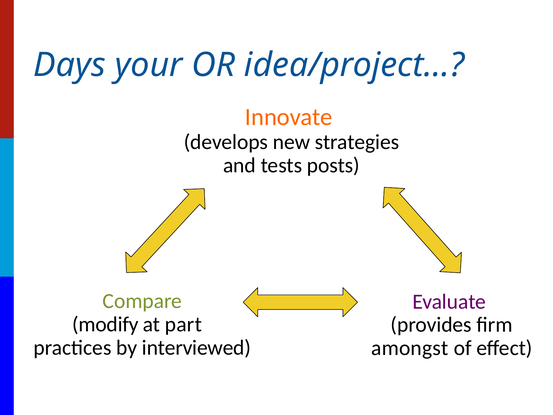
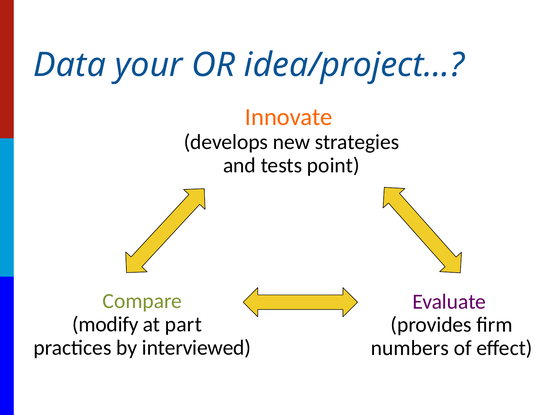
Days: Days -> Data
posts: posts -> point
amongst: amongst -> numbers
